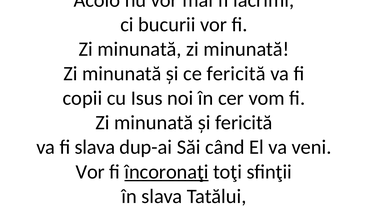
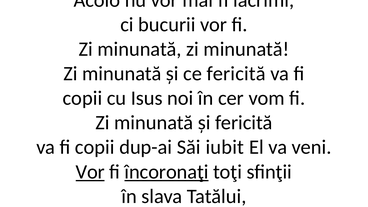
slava at (95, 147): slava -> copii
Săi când: când -> iubit
Vor at (90, 172) underline: none -> present
